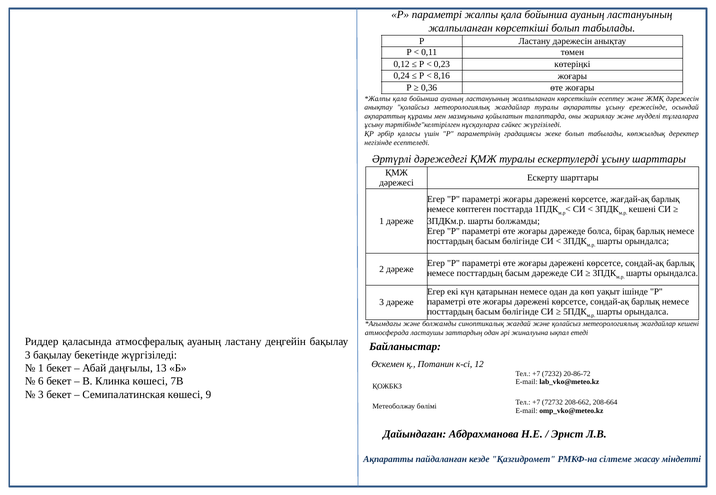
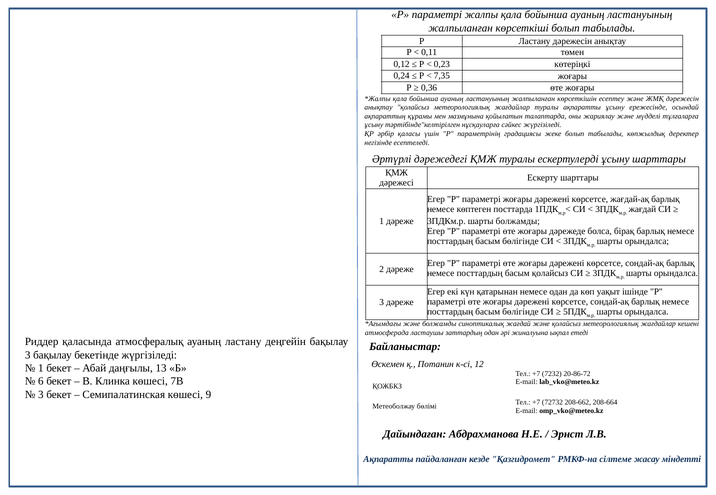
8,16: 8,16 -> 7,35
кешені at (642, 210): кешені -> жағдай
басым дәрежеде: дәрежеде -> қолайсыз
